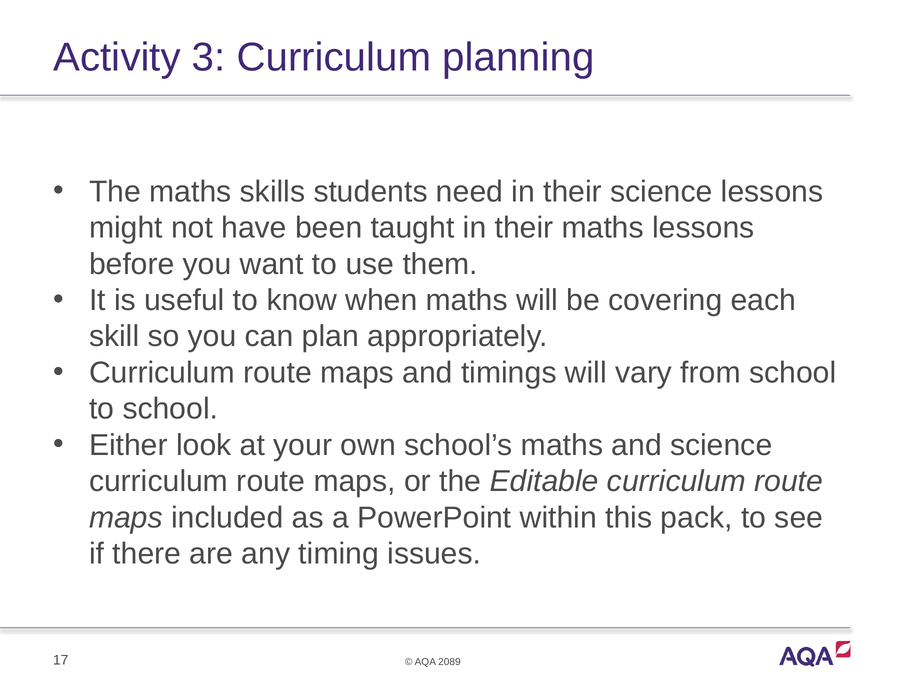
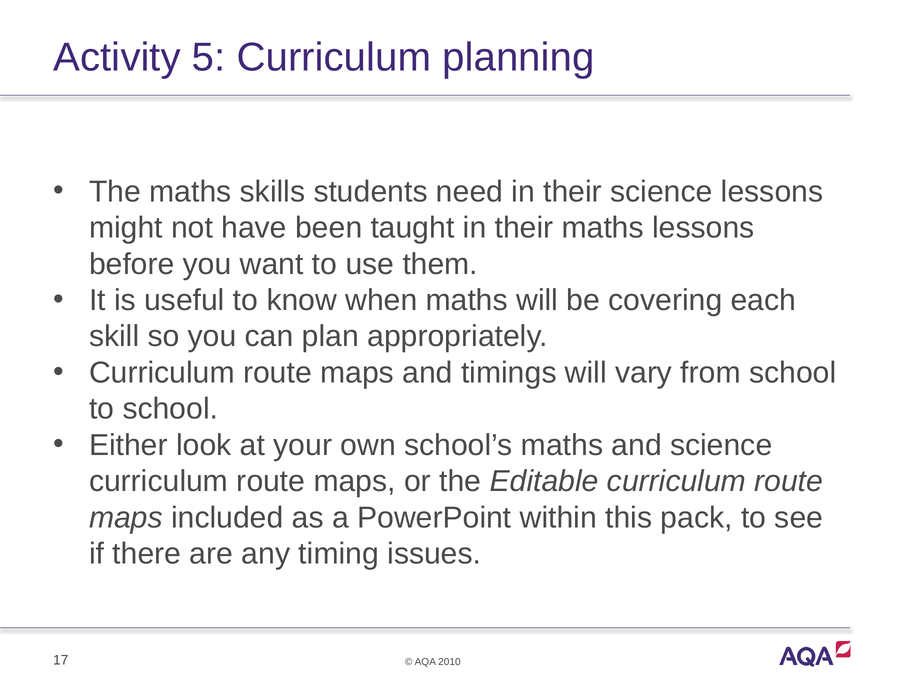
3: 3 -> 5
2089: 2089 -> 2010
